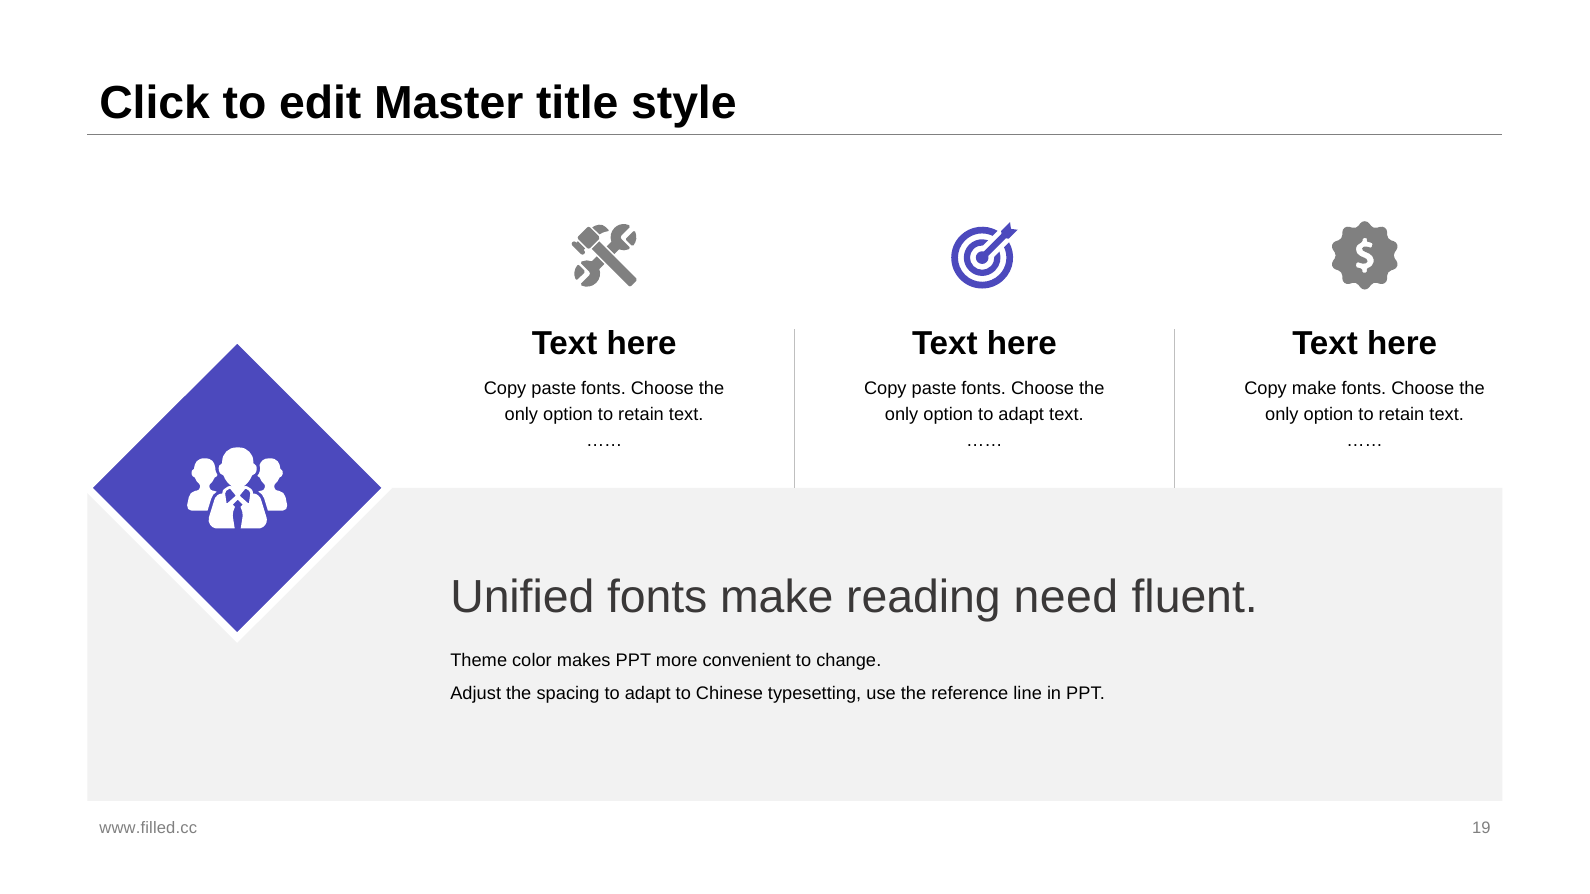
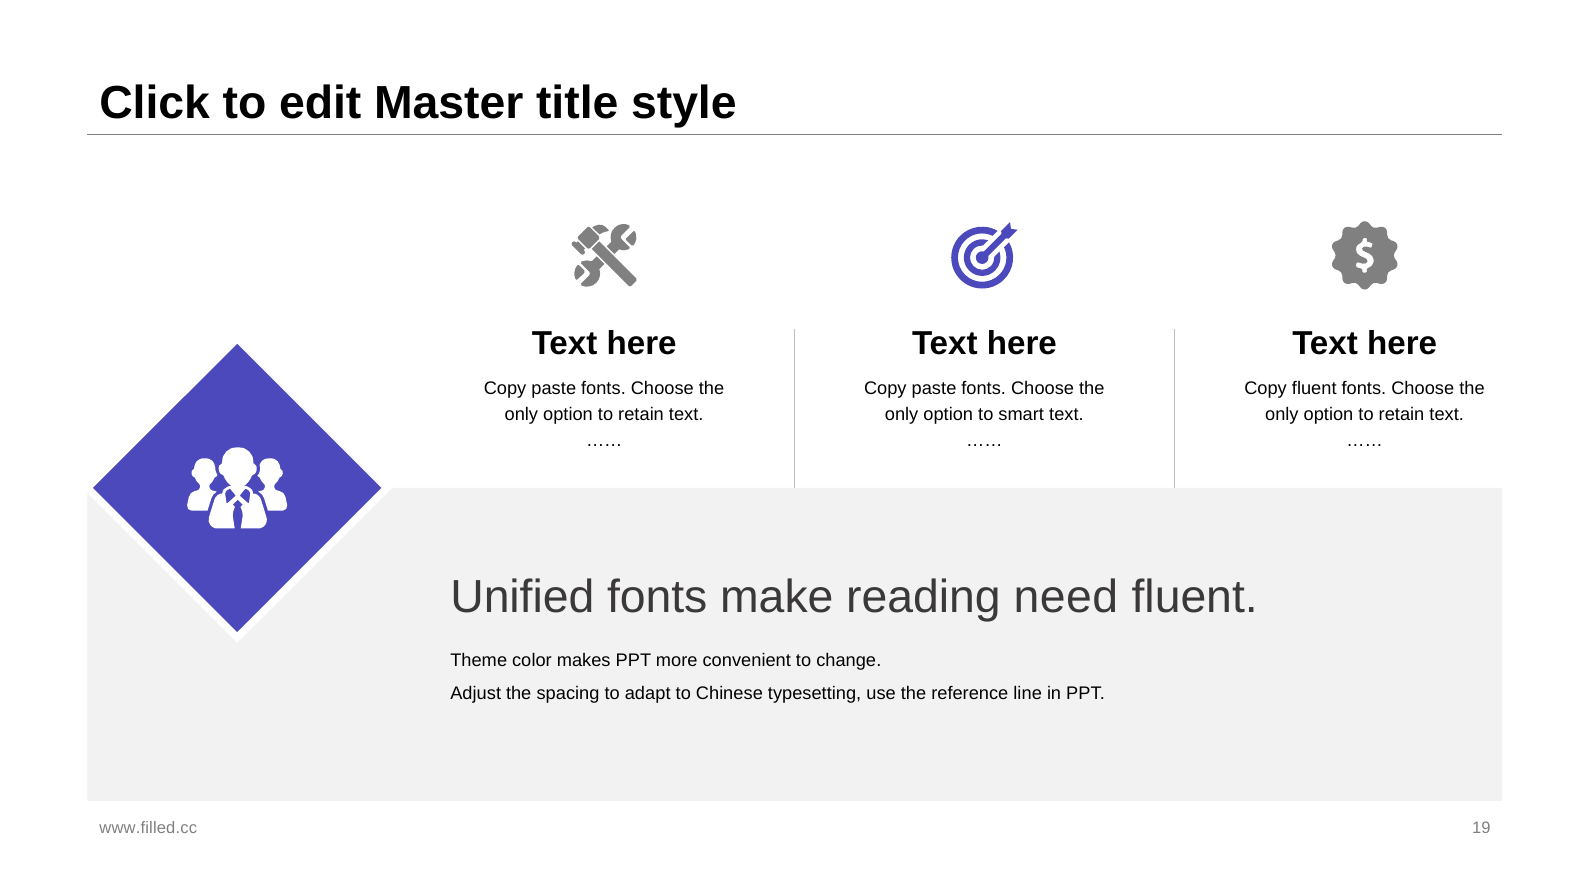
Copy make: make -> fluent
option to adapt: adapt -> smart
